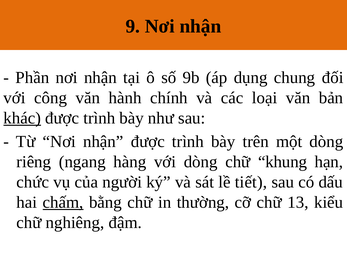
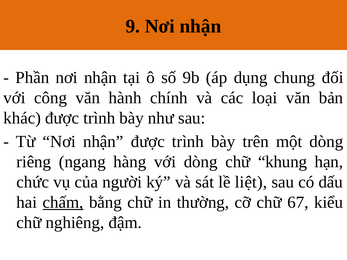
khác underline: present -> none
tiết: tiết -> liệt
13: 13 -> 67
